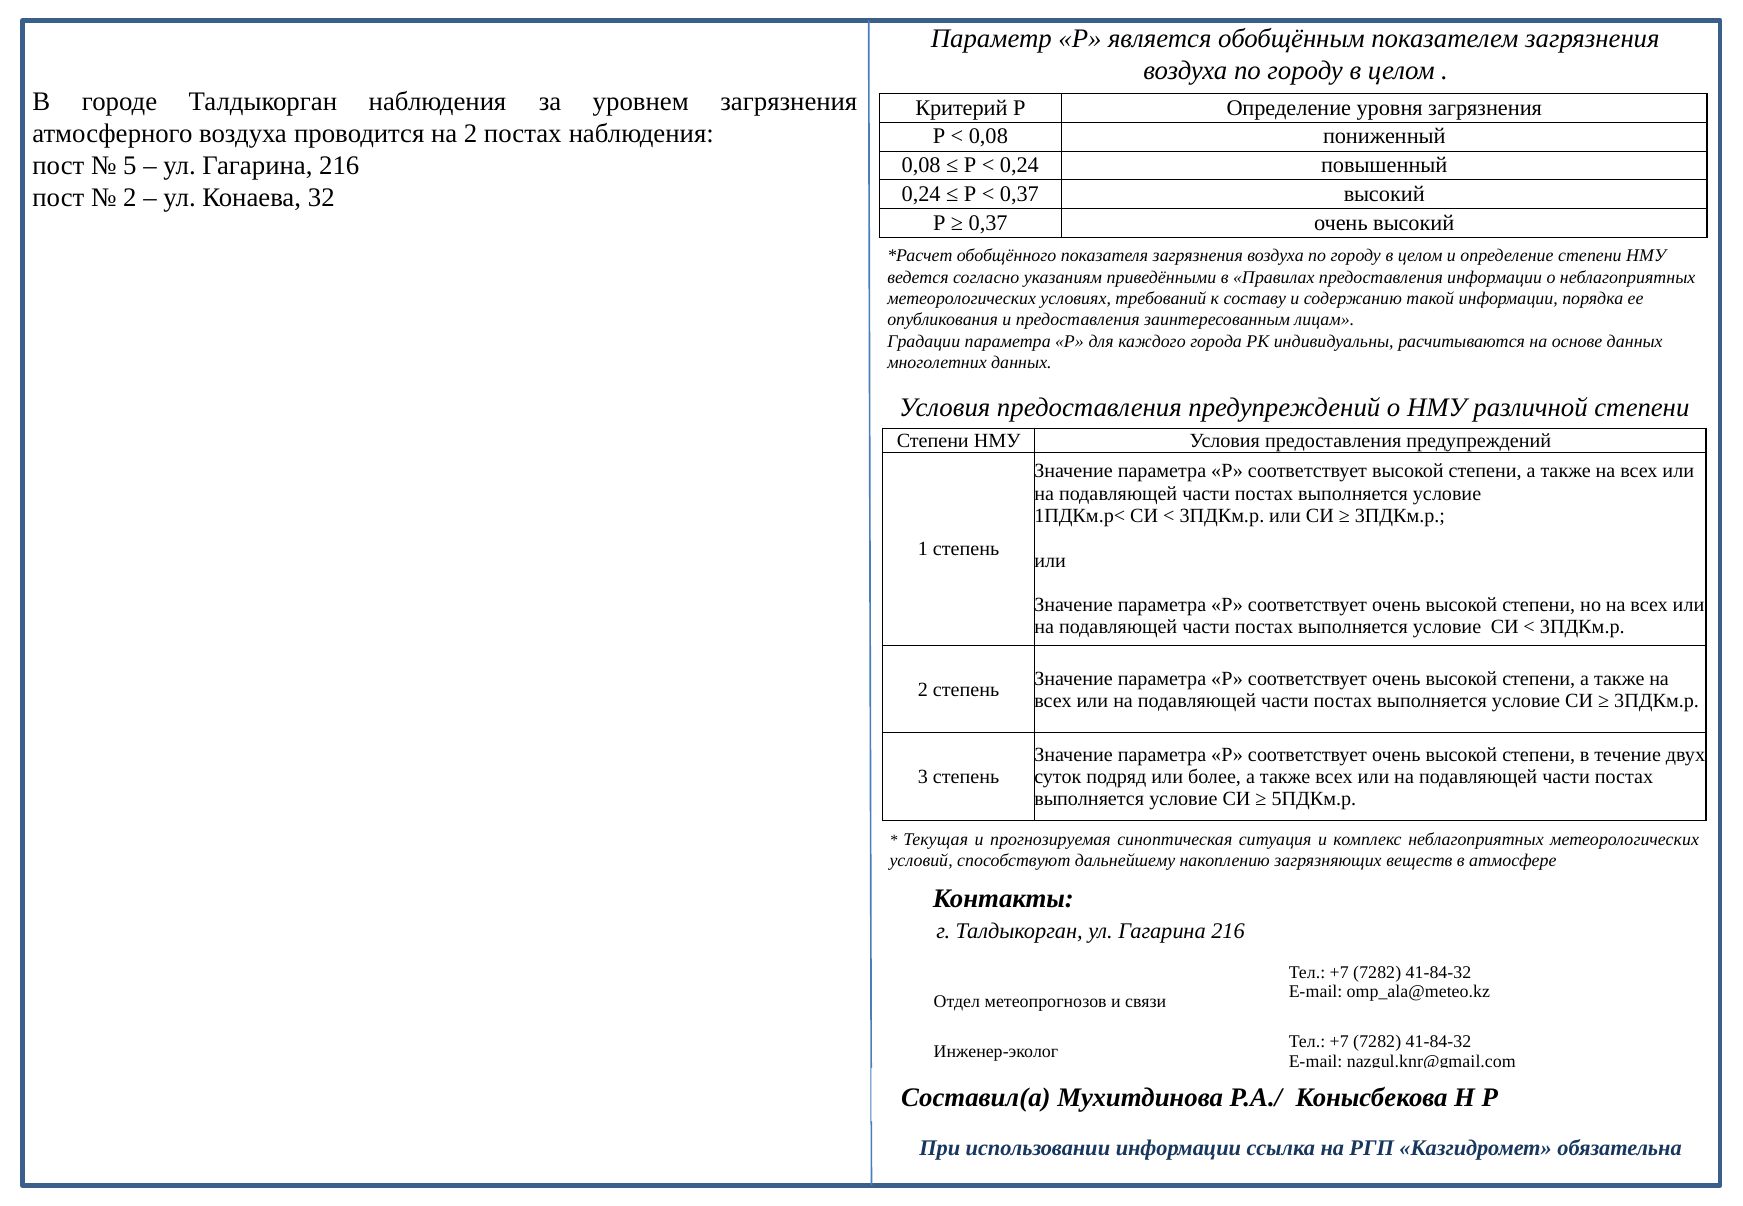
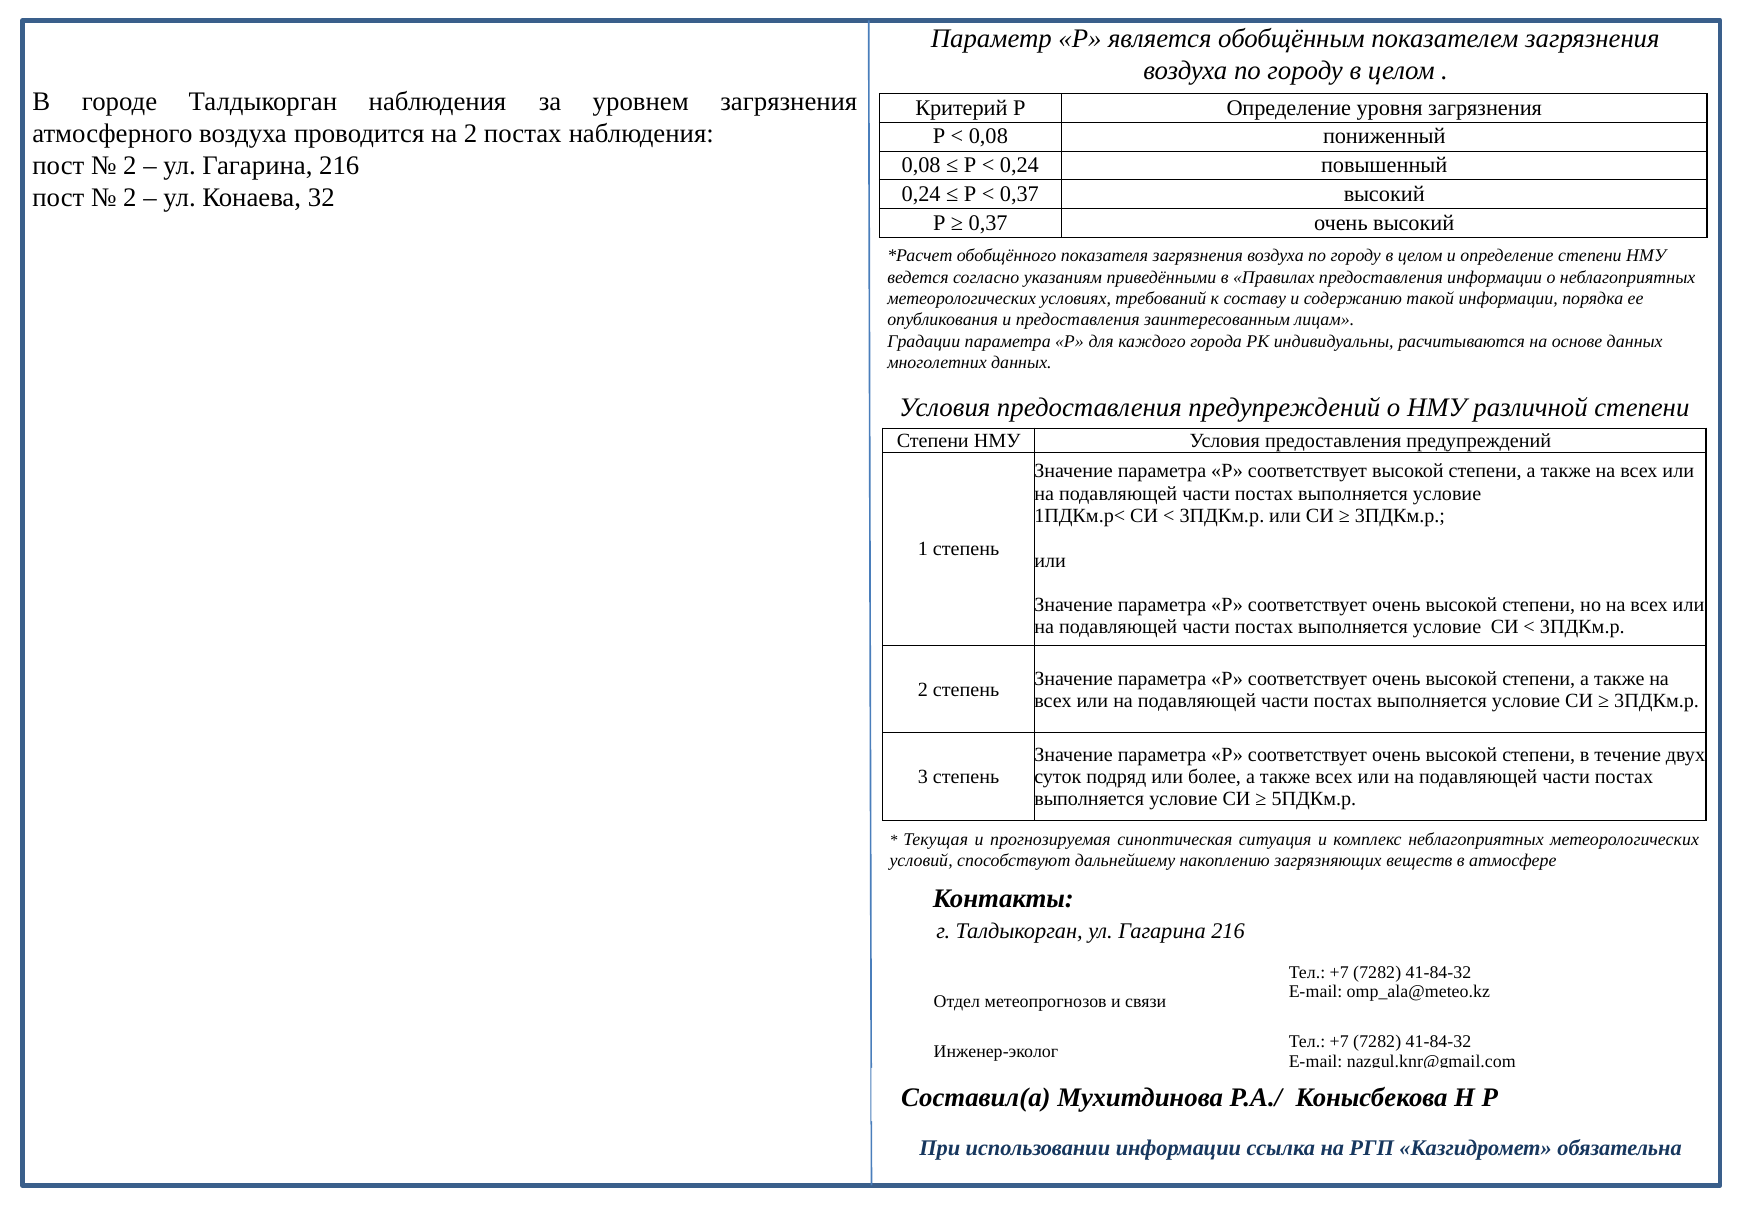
5 at (130, 166): 5 -> 2
